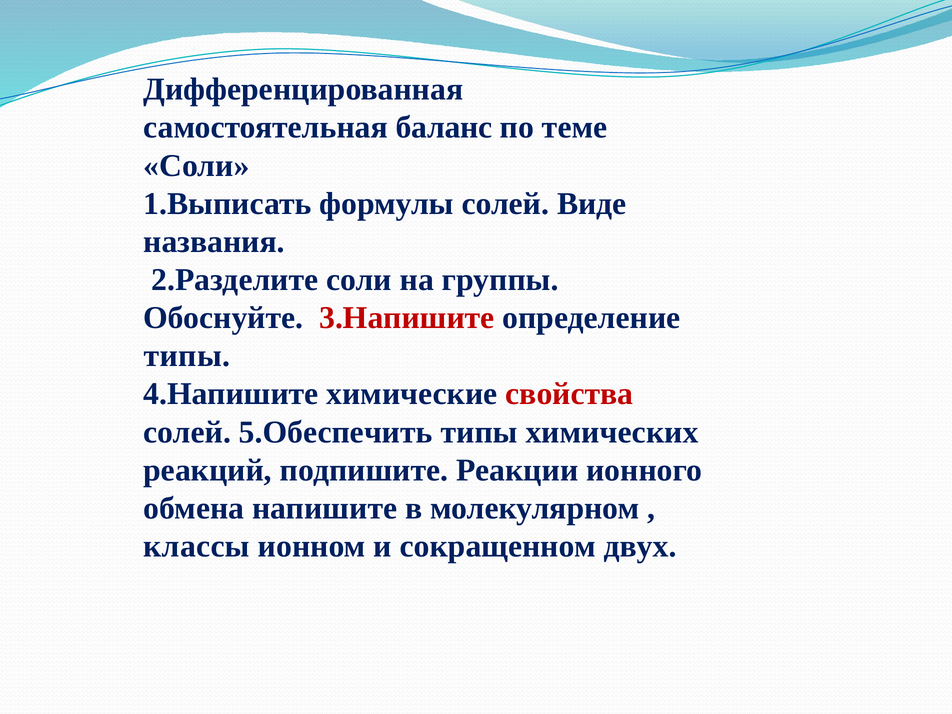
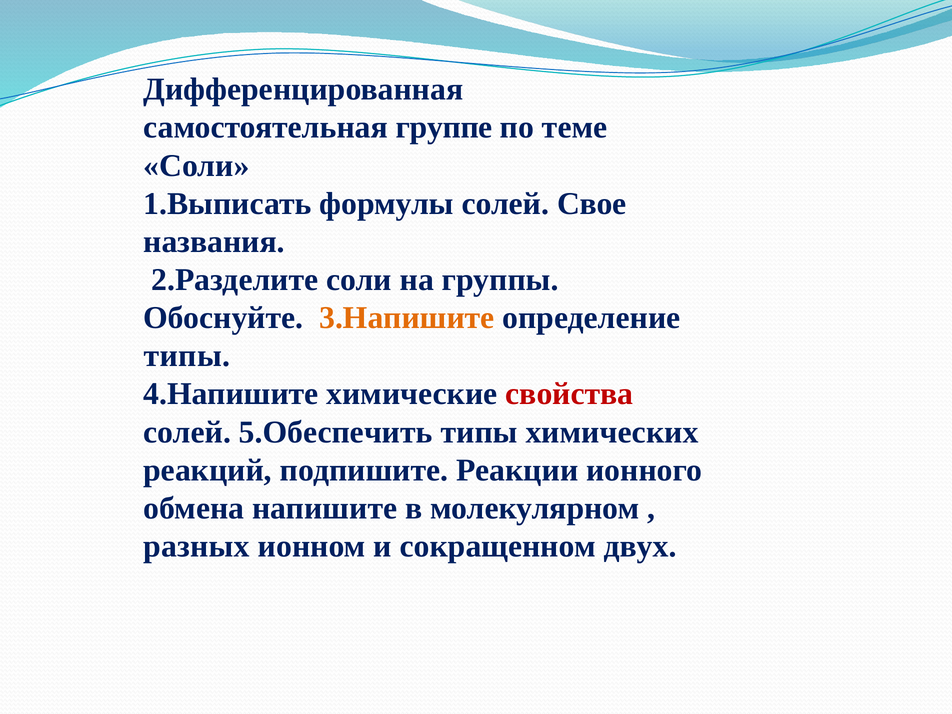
баланс: баланс -> группе
Виде: Виде -> Свое
3.Напишите colour: red -> orange
классы: классы -> разных
